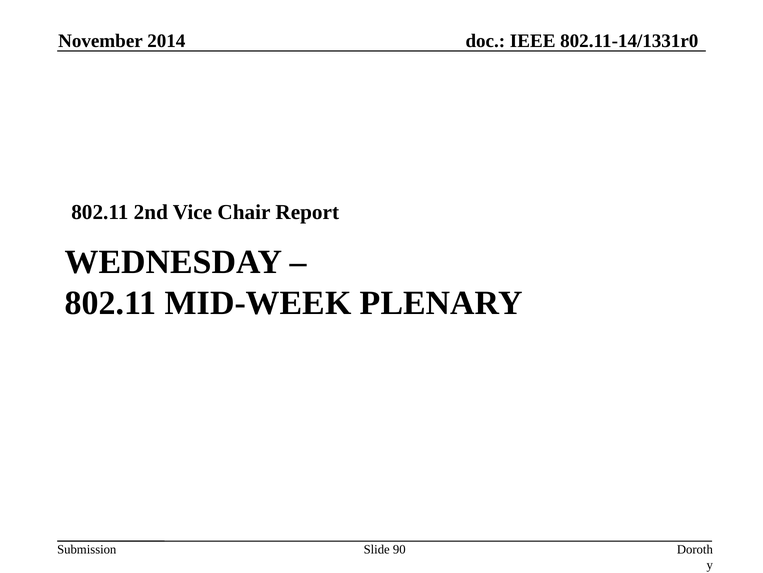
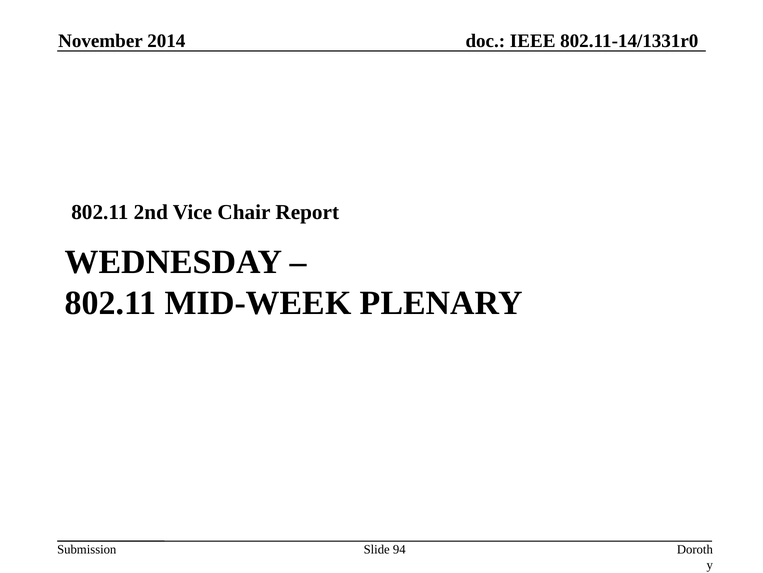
90: 90 -> 94
